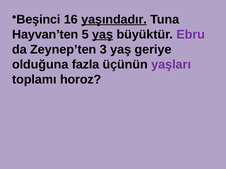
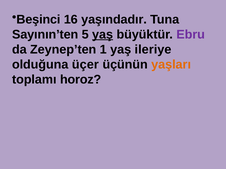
yaşındadır underline: present -> none
Hayvan’ten: Hayvan’ten -> Sayının’ten
3: 3 -> 1
geriye: geriye -> ileriye
fazla: fazla -> üçer
yaşları colour: purple -> orange
